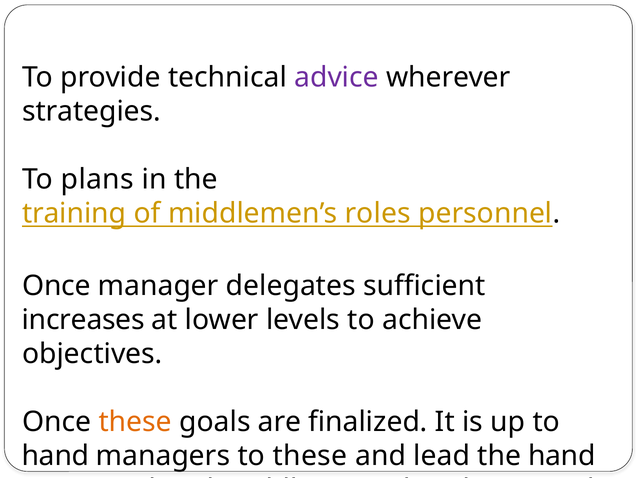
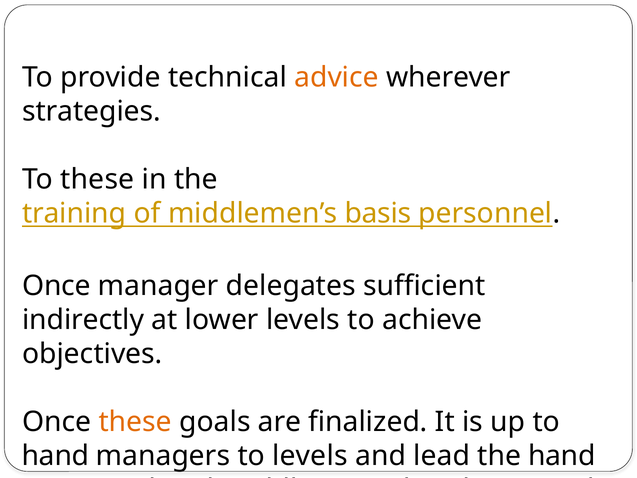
advice colour: purple -> orange
To plans: plans -> these
middlemen’s roles: roles -> basis
increases: increases -> indirectly
to these: these -> levels
